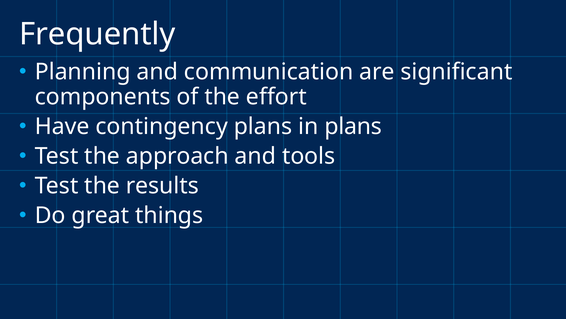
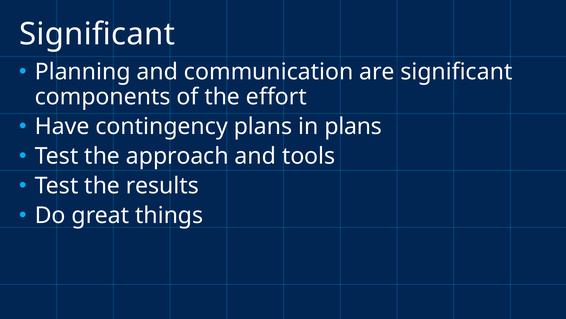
Frequently at (97, 34): Frequently -> Significant
